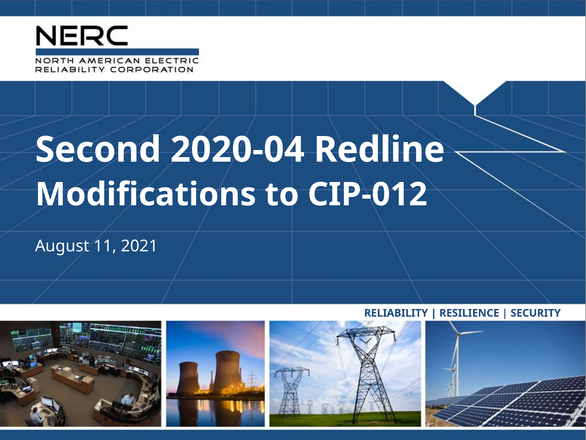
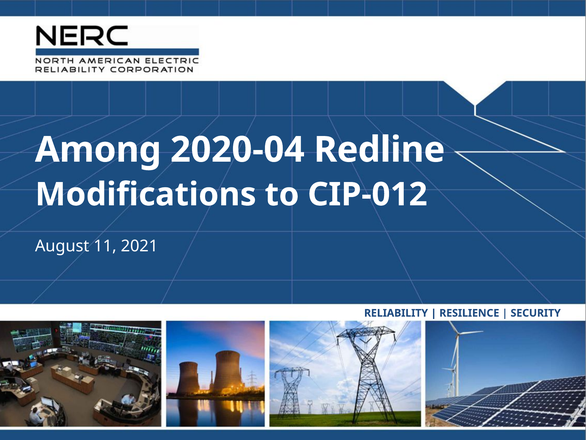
Second: Second -> Among
